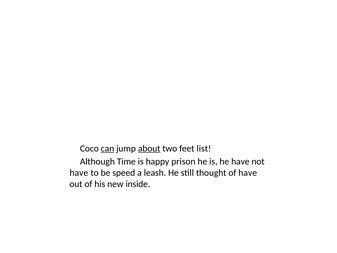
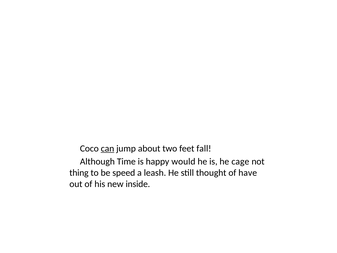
about underline: present -> none
list: list -> fall
prison: prison -> would
he have: have -> cage
have at (79, 173): have -> thing
